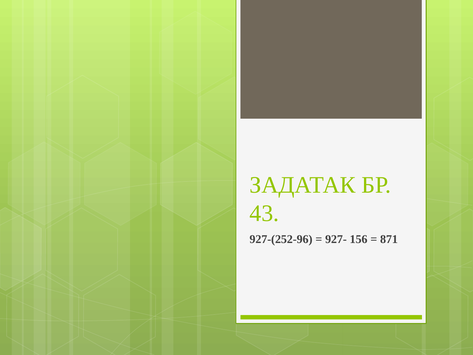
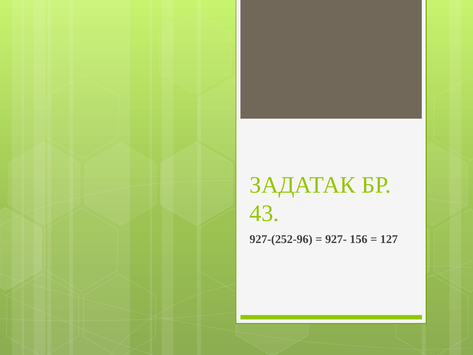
871: 871 -> 127
